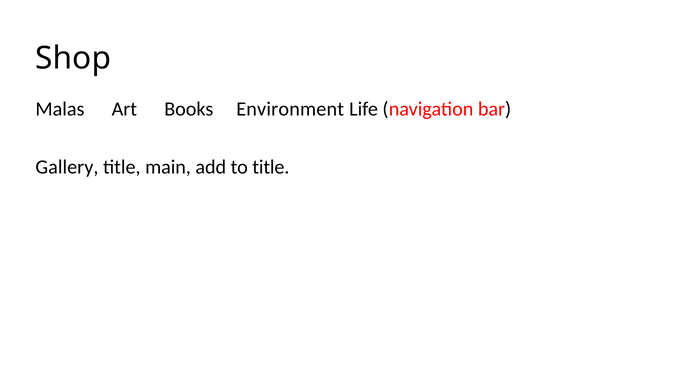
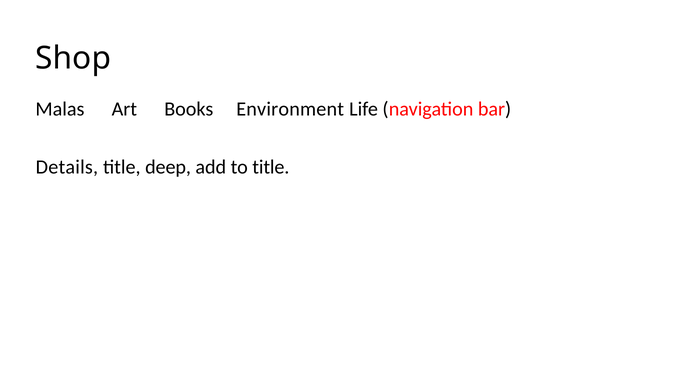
Gallery: Gallery -> Details
main: main -> deep
